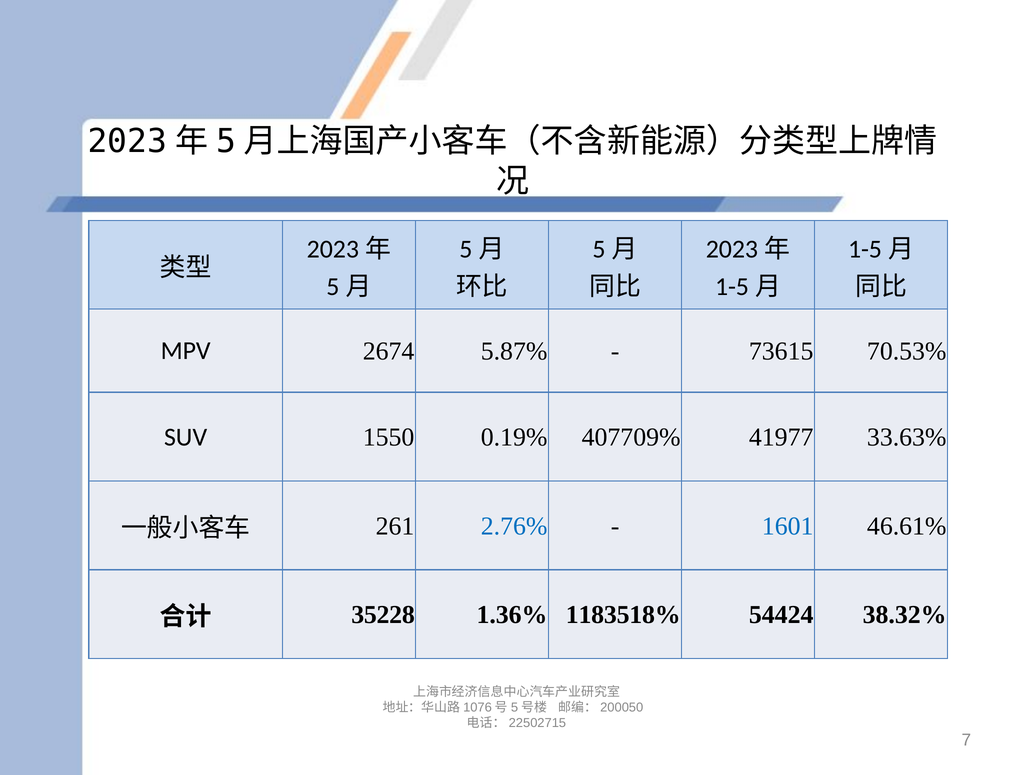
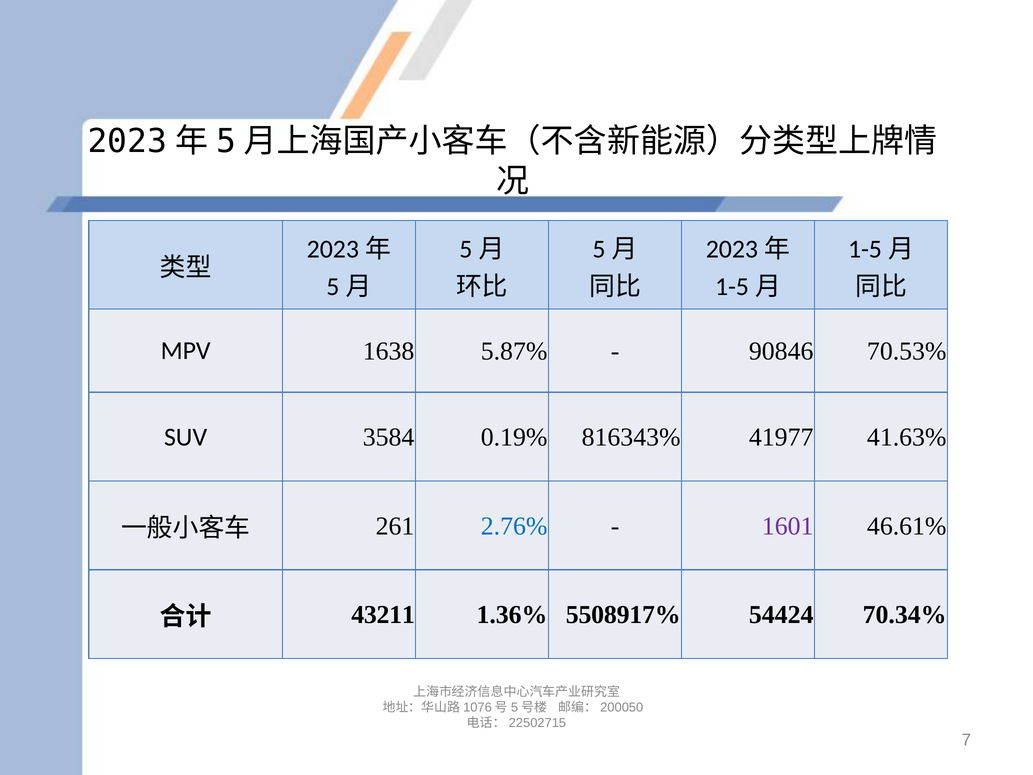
2674: 2674 -> 1638
73615: 73615 -> 90846
1550: 1550 -> 3584
407709%: 407709% -> 816343%
33.63%: 33.63% -> 41.63%
1601 colour: blue -> purple
35228: 35228 -> 43211
1183518%: 1183518% -> 5508917%
38.32%: 38.32% -> 70.34%
